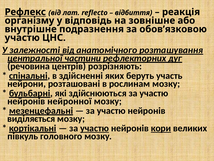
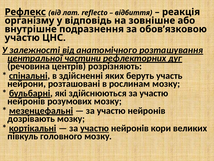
нейронної: нейронної -> розумових
виділяється: виділяється -> дозрівають
кори underline: present -> none
